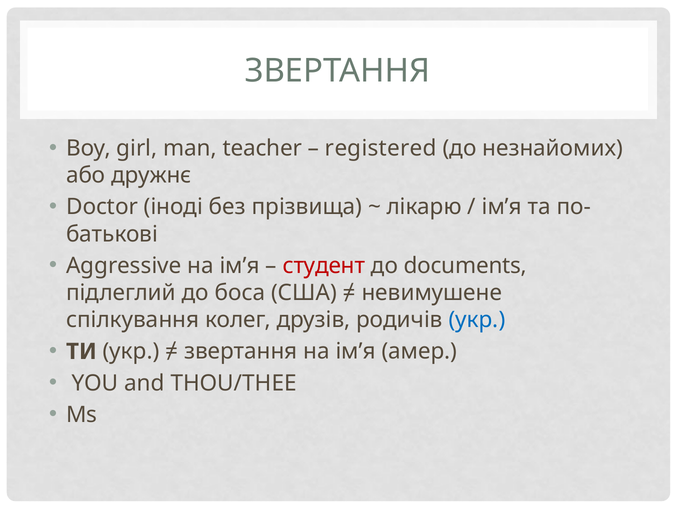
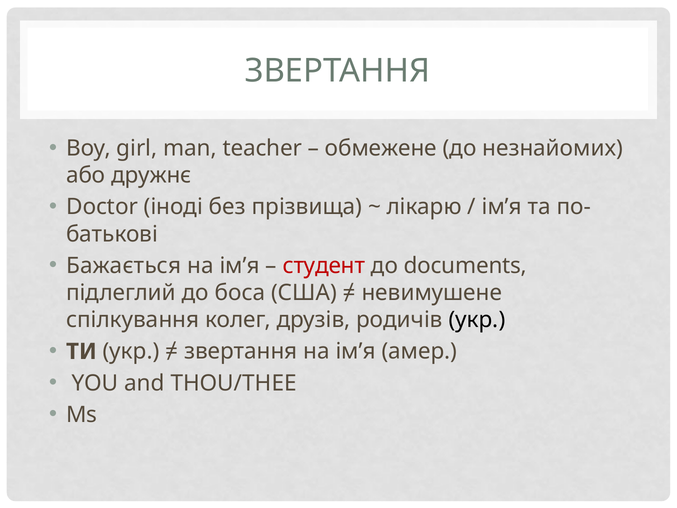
registered: registered -> обмежене
Aggressive: Aggressive -> Бажається
укр at (477, 320) colour: blue -> black
